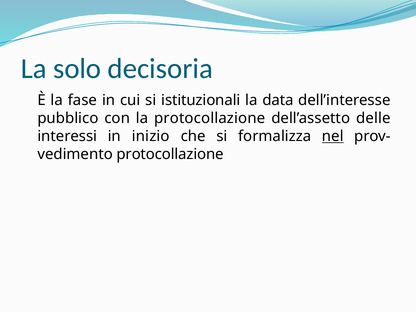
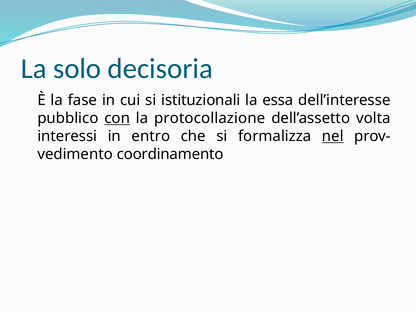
data: data -> essa
con underline: none -> present
delle: delle -> volta
inizio: inizio -> entro
protocollazione at (170, 154): protocollazione -> coordinamento
